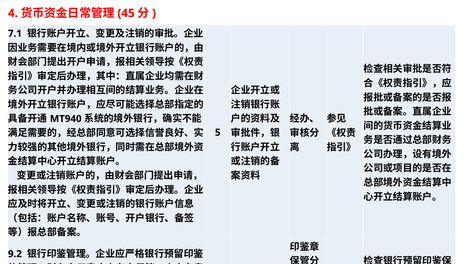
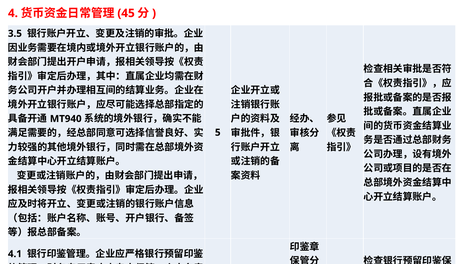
7.1: 7.1 -> 3.5
9.2: 9.2 -> 4.1
